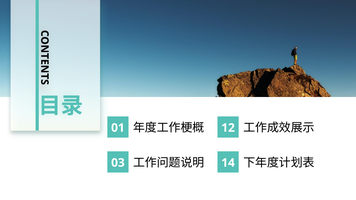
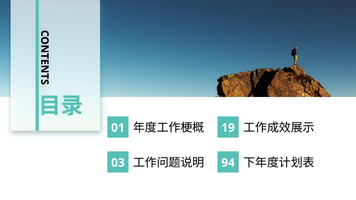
12: 12 -> 19
14: 14 -> 94
